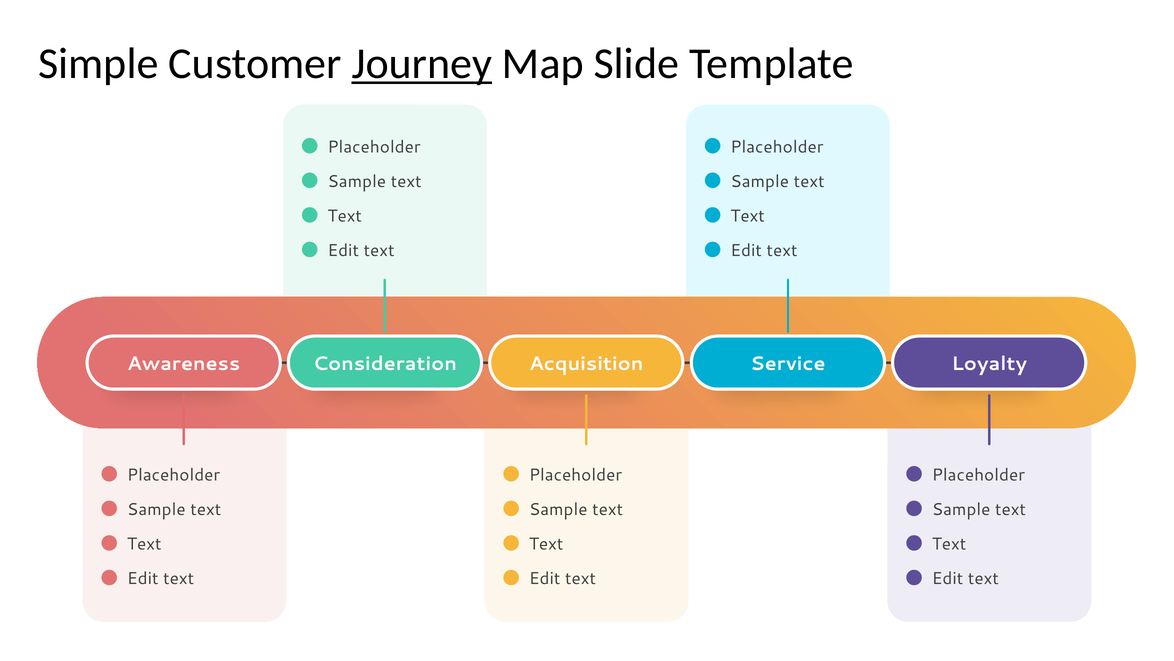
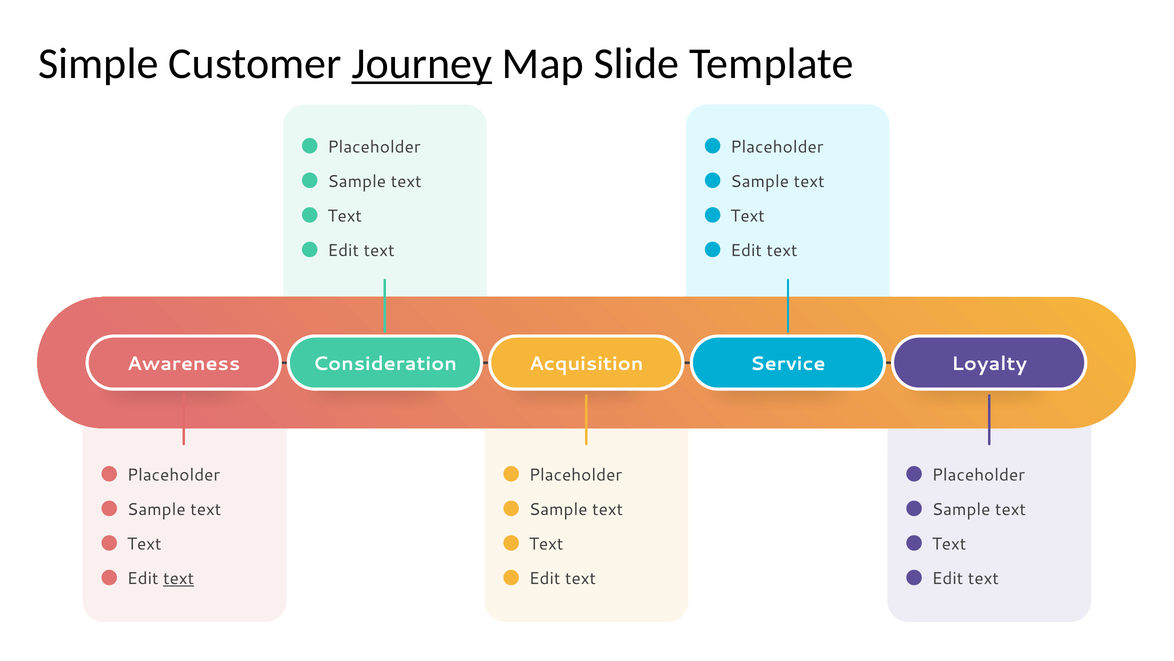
text at (179, 578) underline: none -> present
